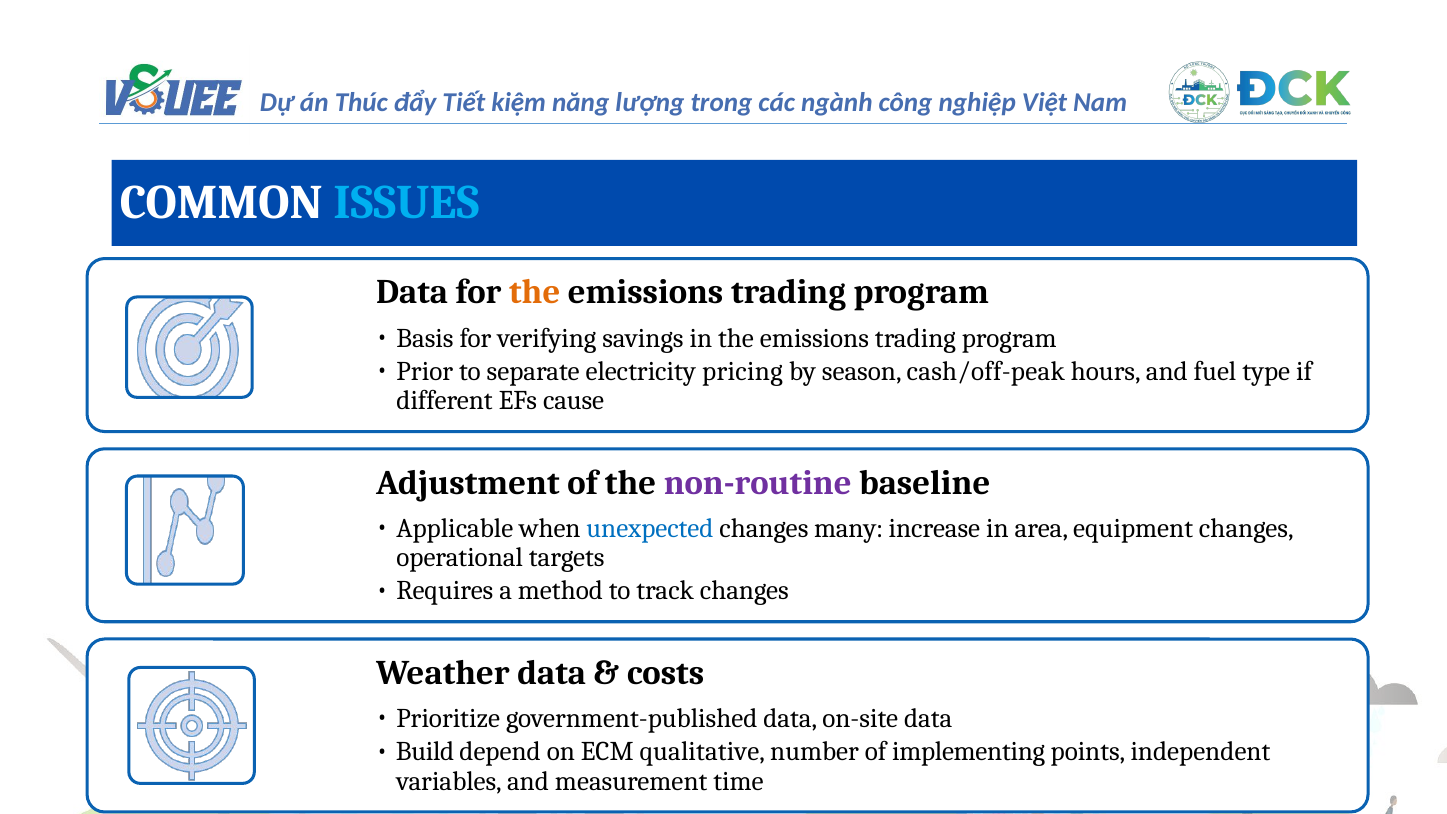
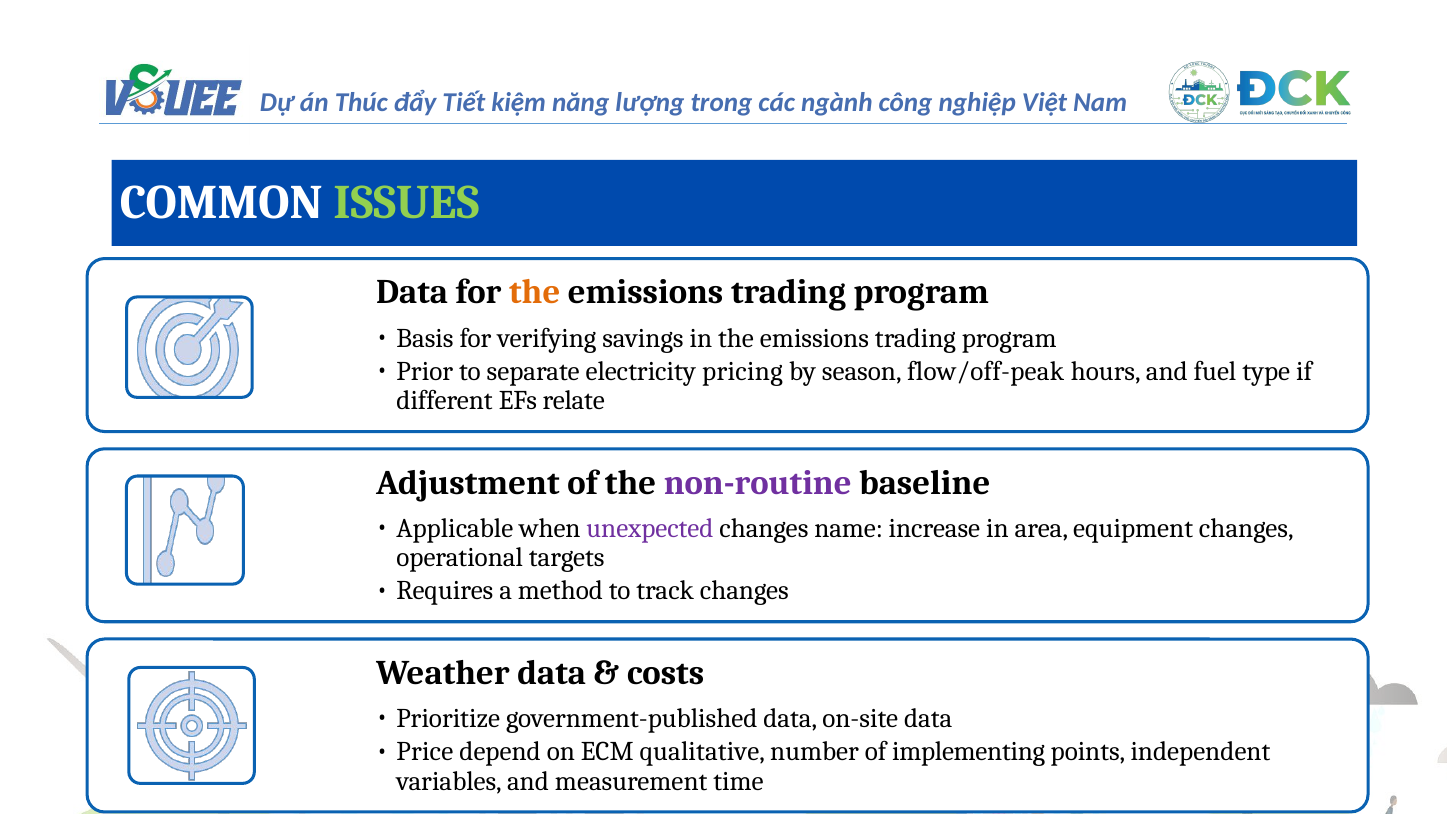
ISSUES colour: light blue -> light green
cash/off-peak: cash/off-peak -> flow/off-peak
cause: cause -> relate
unexpected colour: blue -> purple
many: many -> name
Build: Build -> Price
